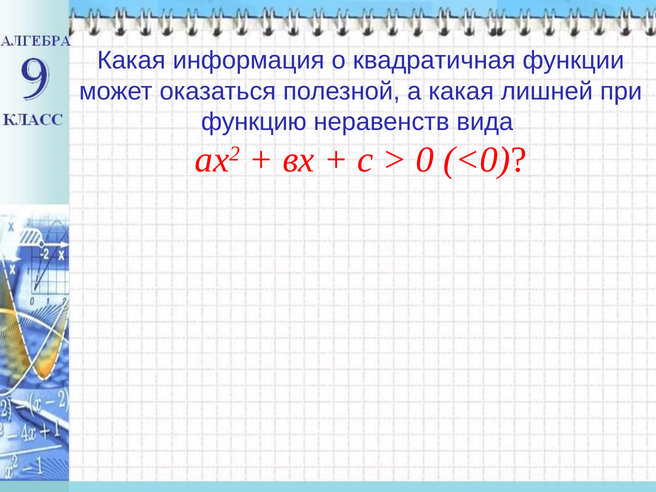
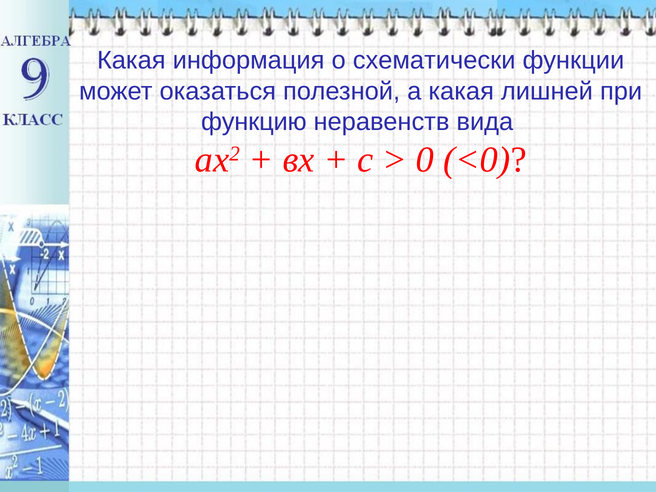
квадратичная: квадратичная -> схематически
